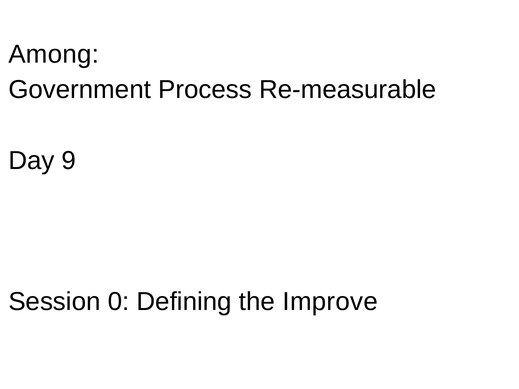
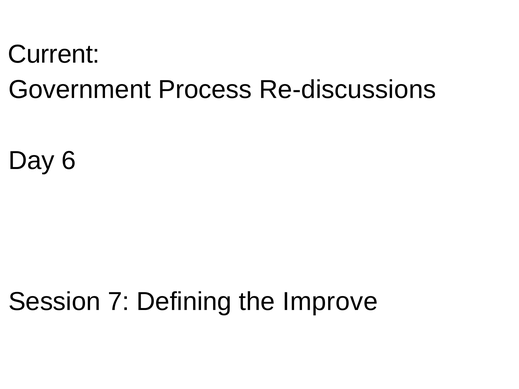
Among: Among -> Current
Re-measurable: Re-measurable -> Re-discussions
9: 9 -> 6
0: 0 -> 7
